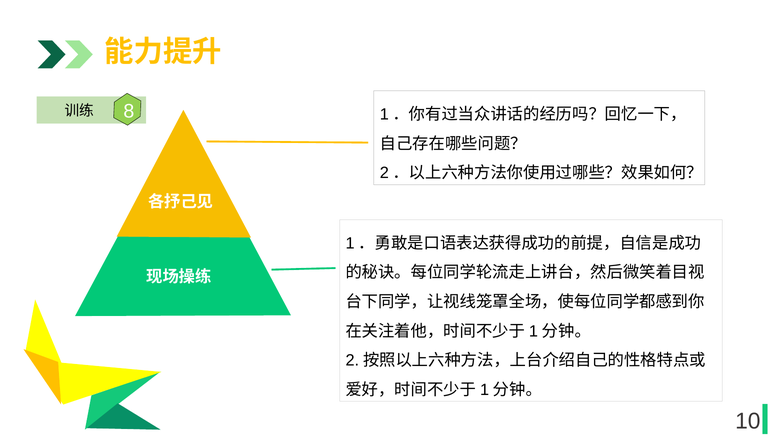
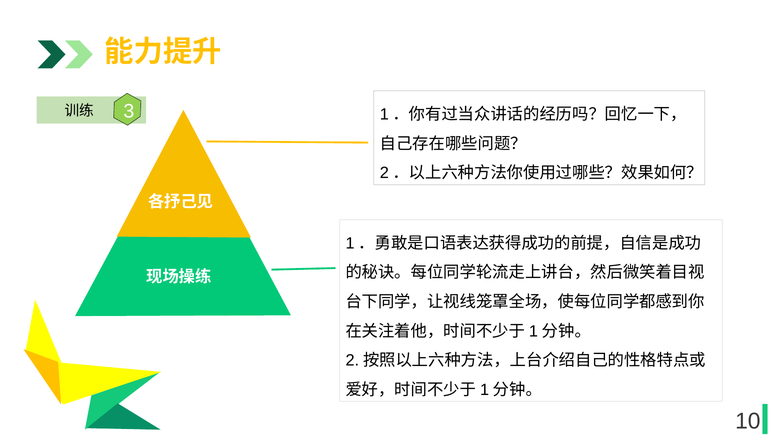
8: 8 -> 3
